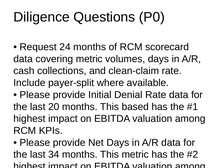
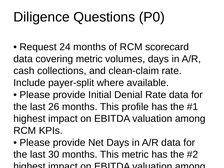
20: 20 -> 26
based: based -> profile
34: 34 -> 30
